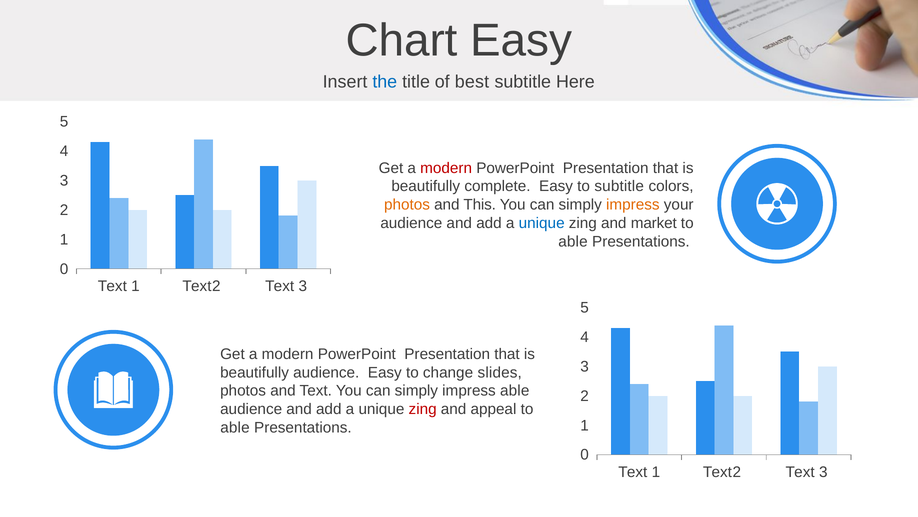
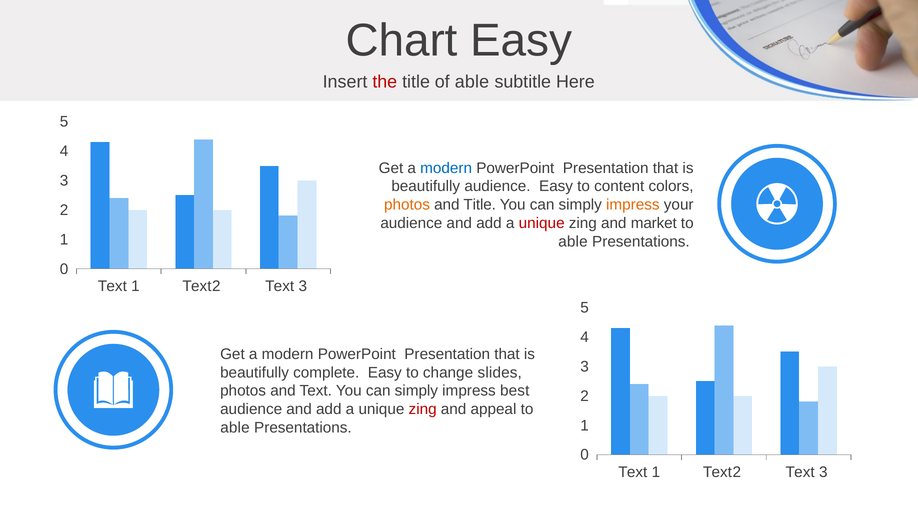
the colour: blue -> red
of best: best -> able
modern at (446, 168) colour: red -> blue
beautifully complete: complete -> audience
to subtitle: subtitle -> content
and This: This -> Title
unique at (542, 223) colour: blue -> red
beautifully audience: audience -> complete
impress able: able -> best
